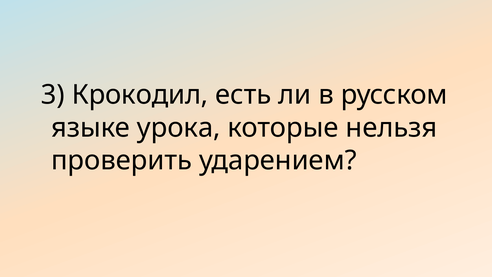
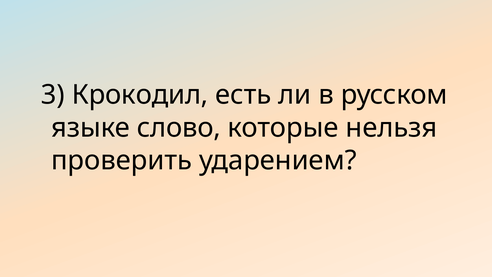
урока: урока -> слово
